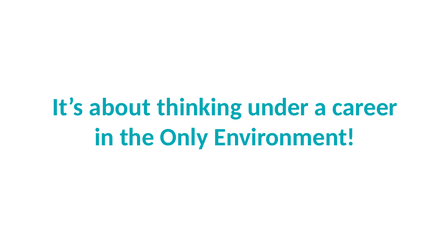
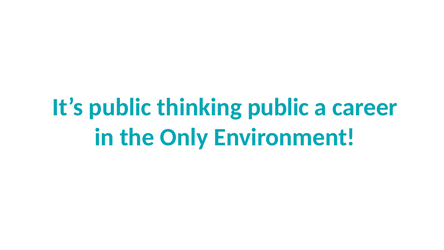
It’s about: about -> public
thinking under: under -> public
